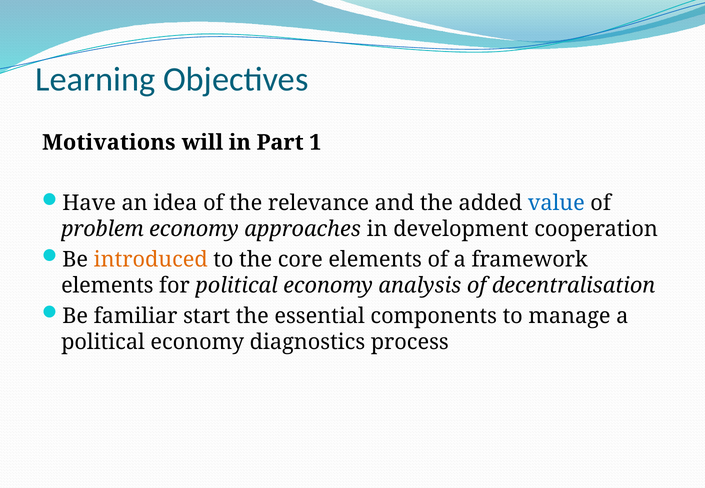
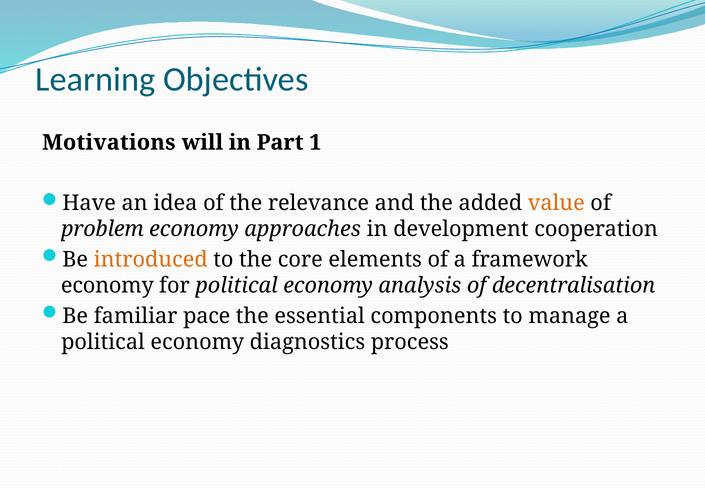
value colour: blue -> orange
elements at (107, 286): elements -> economy
start: start -> pace
